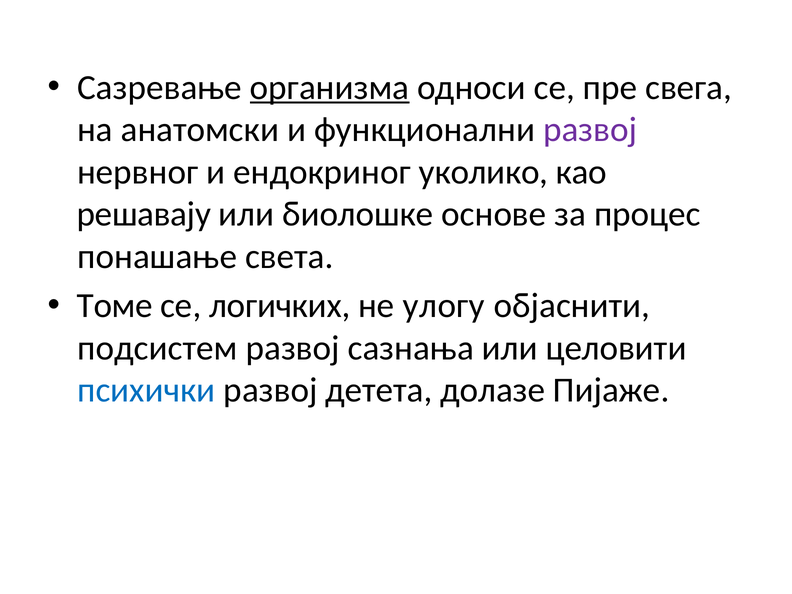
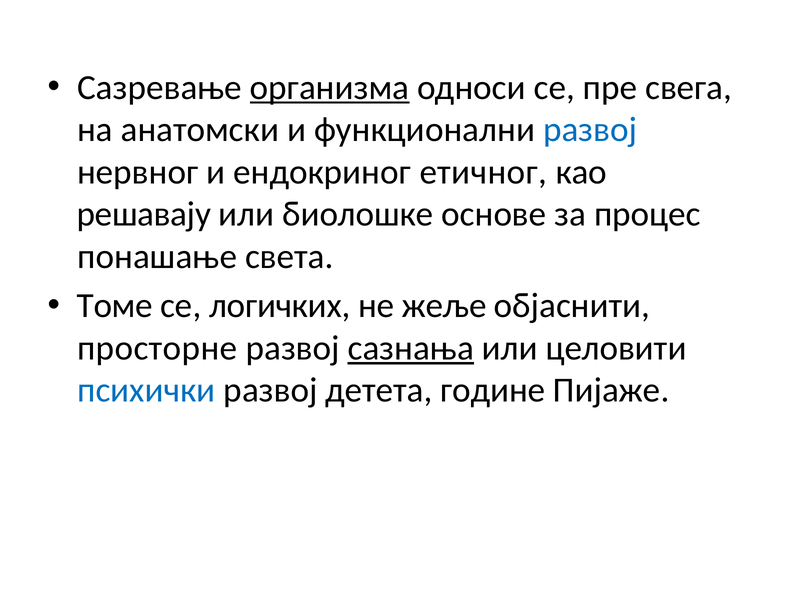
развој at (590, 130) colour: purple -> blue
уколико: уколико -> етичног
улогу: улогу -> жеље
подсистем: подсистем -> просторне
сазнања underline: none -> present
долазе: долазе -> године
